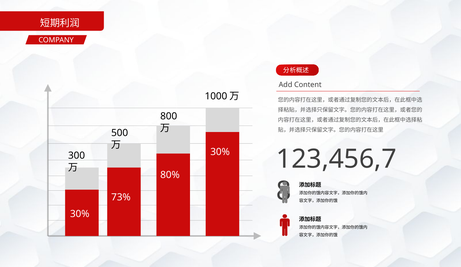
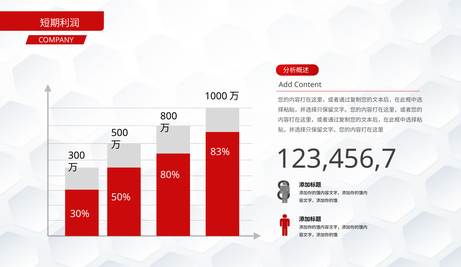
30% at (220, 152): 30% -> 83%
73%: 73% -> 50%
